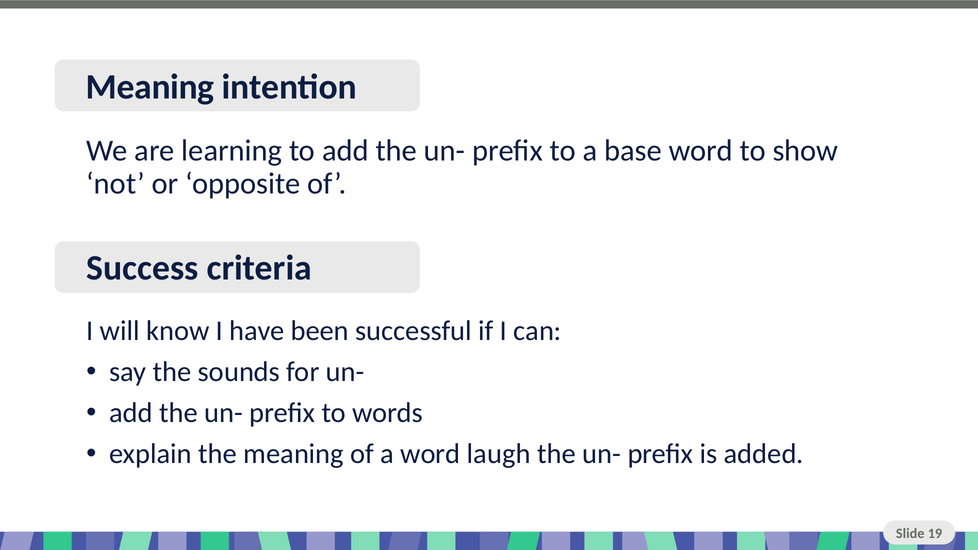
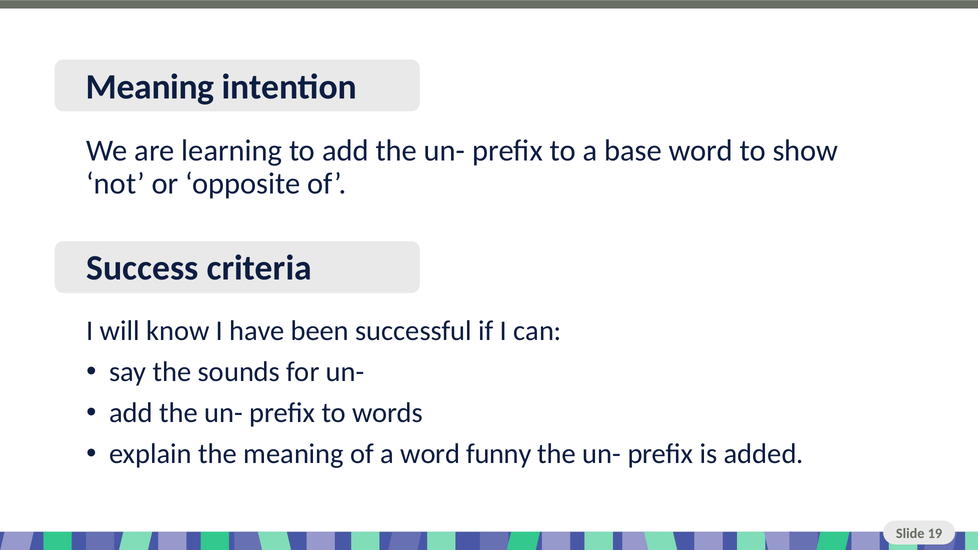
laugh: laugh -> funny
